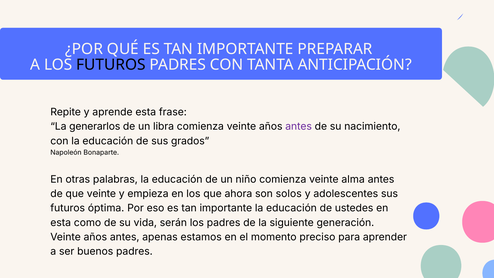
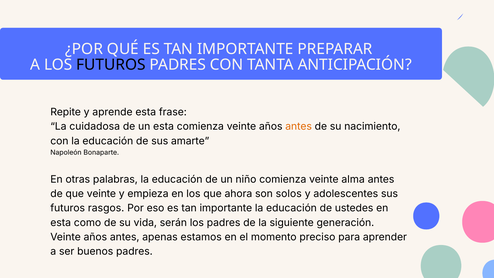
generarlos: generarlos -> cuidadosa
un libra: libra -> esta
antes at (299, 127) colour: purple -> orange
grados: grados -> amarte
óptima: óptima -> rasgos
